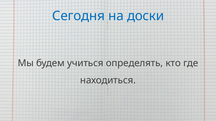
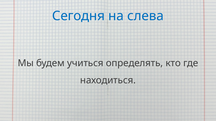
доски: доски -> слева
